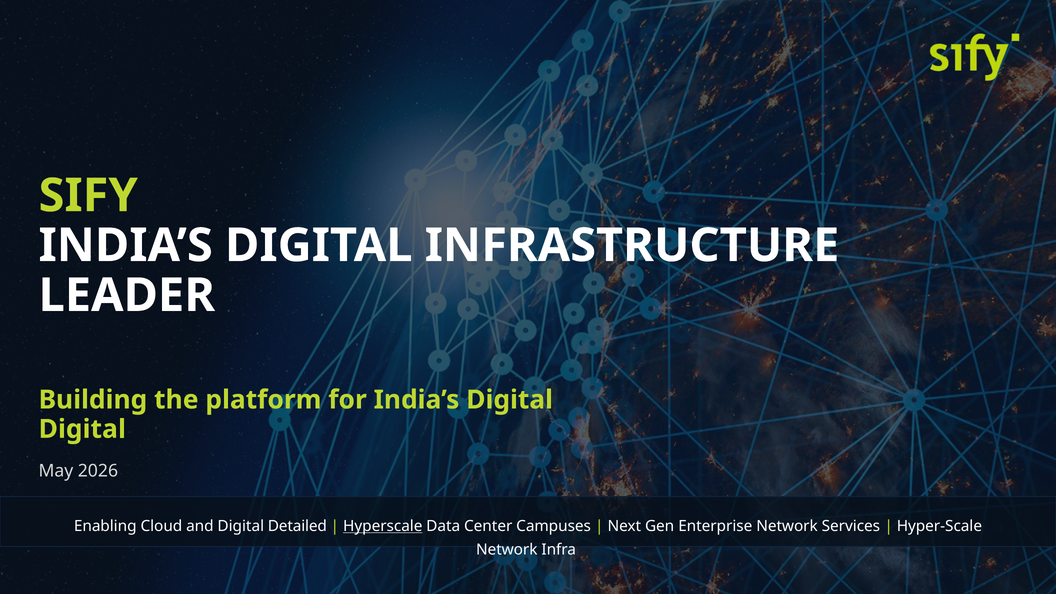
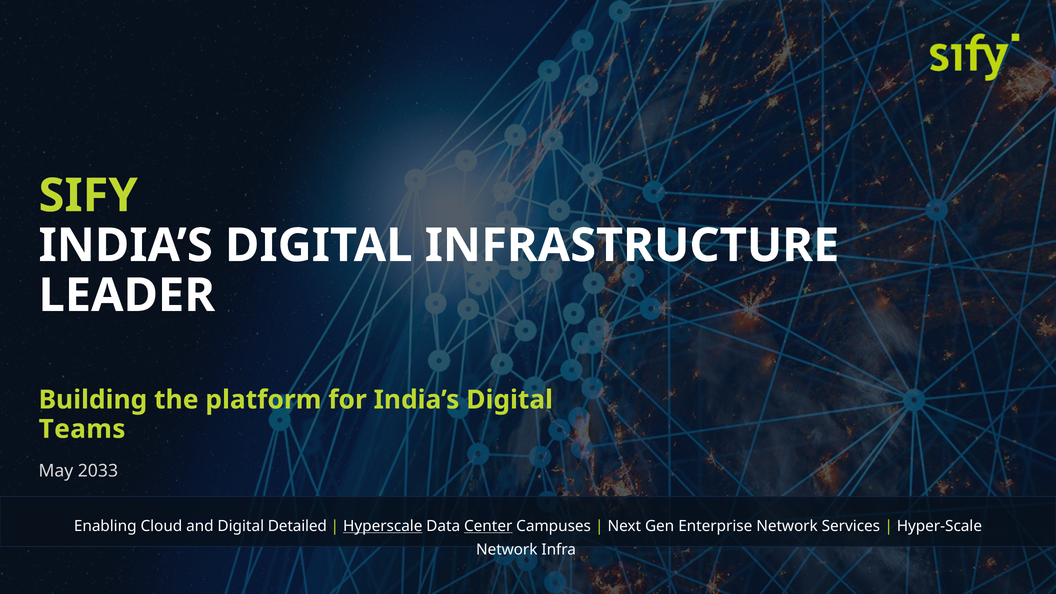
Digital at (82, 429): Digital -> Teams
2026: 2026 -> 2033
Center underline: none -> present
